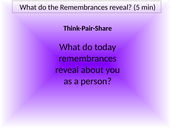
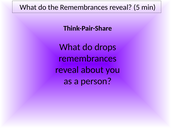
today: today -> drops
